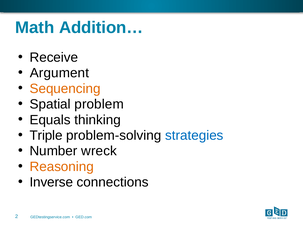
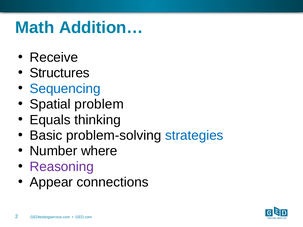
Argument: Argument -> Structures
Sequencing colour: orange -> blue
Triple: Triple -> Basic
wreck: wreck -> where
Reasoning colour: orange -> purple
Inverse: Inverse -> Appear
